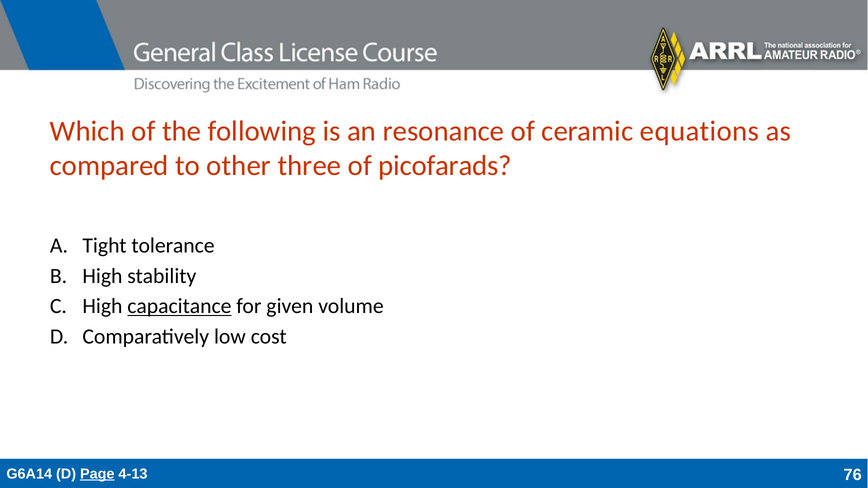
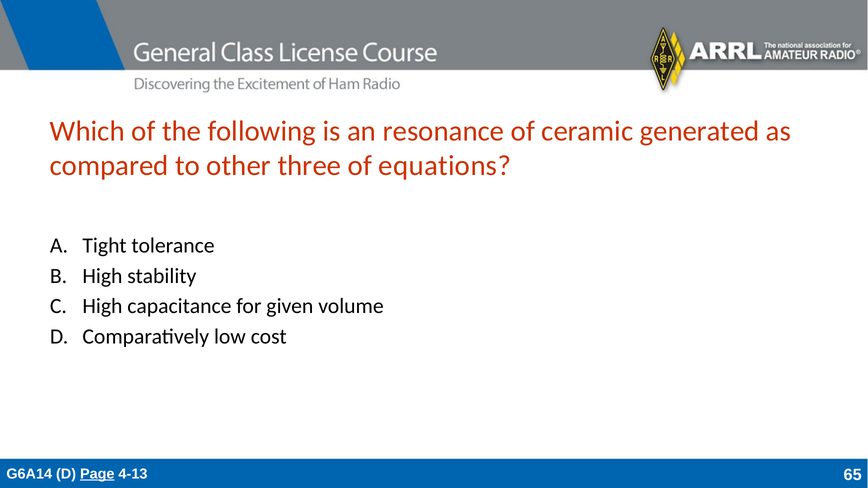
equations: equations -> generated
picofarads: picofarads -> equations
capacitance underline: present -> none
76: 76 -> 65
